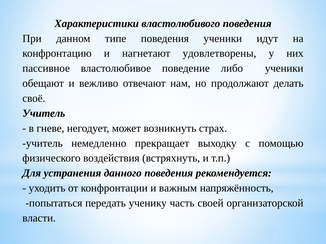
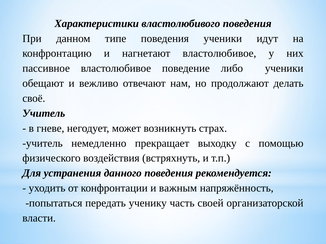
нагнетают удовлетворены: удовлетворены -> властолюбивое
